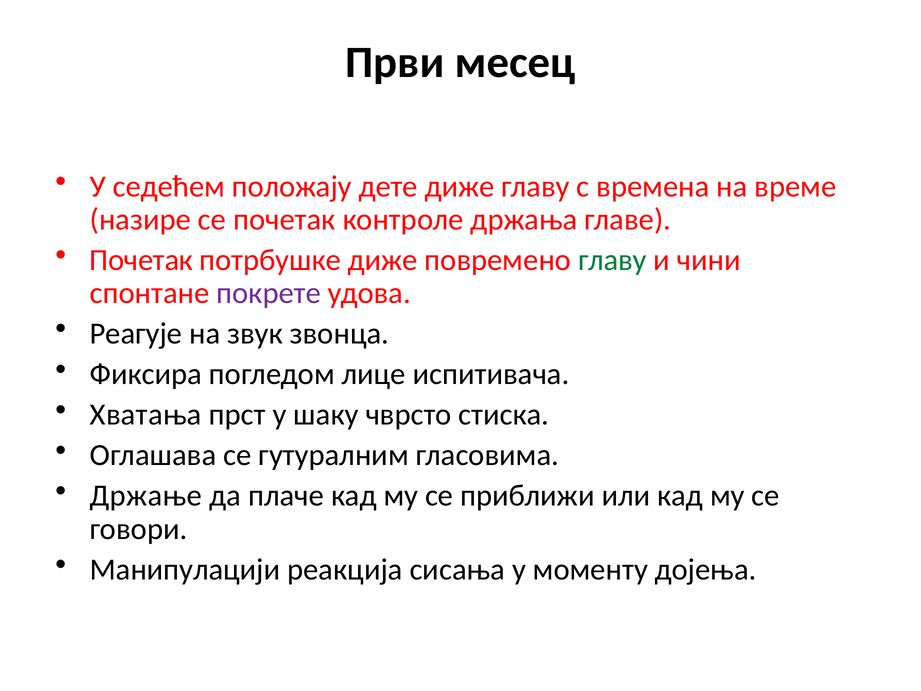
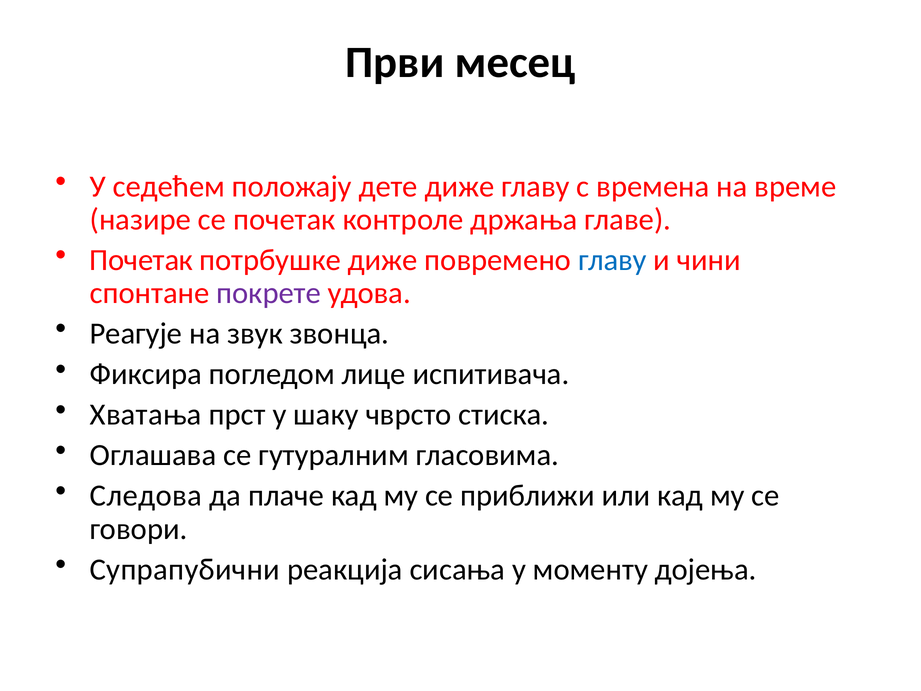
главу at (612, 260) colour: green -> blue
Држање: Држање -> Следова
Манипулацији: Манипулацији -> Супрапубични
